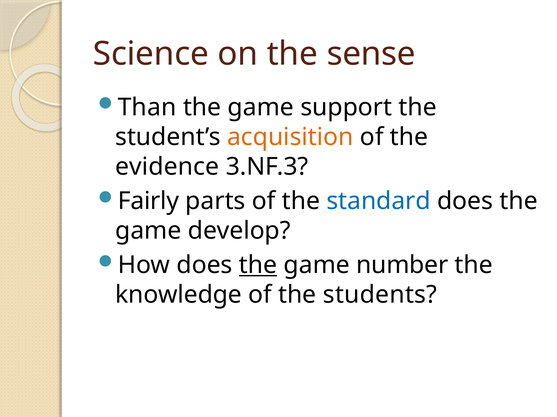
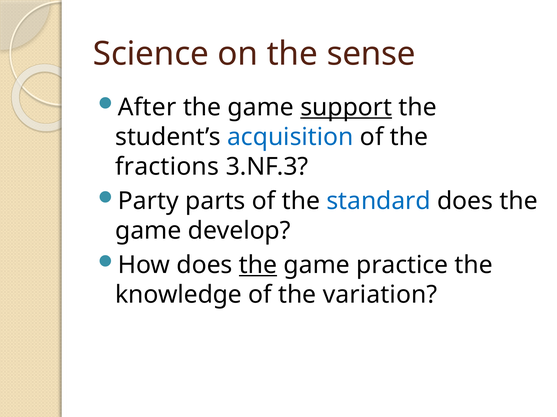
Than: Than -> After
support underline: none -> present
acquisition colour: orange -> blue
evidence: evidence -> fractions
Fairly: Fairly -> Party
number: number -> practice
students: students -> variation
